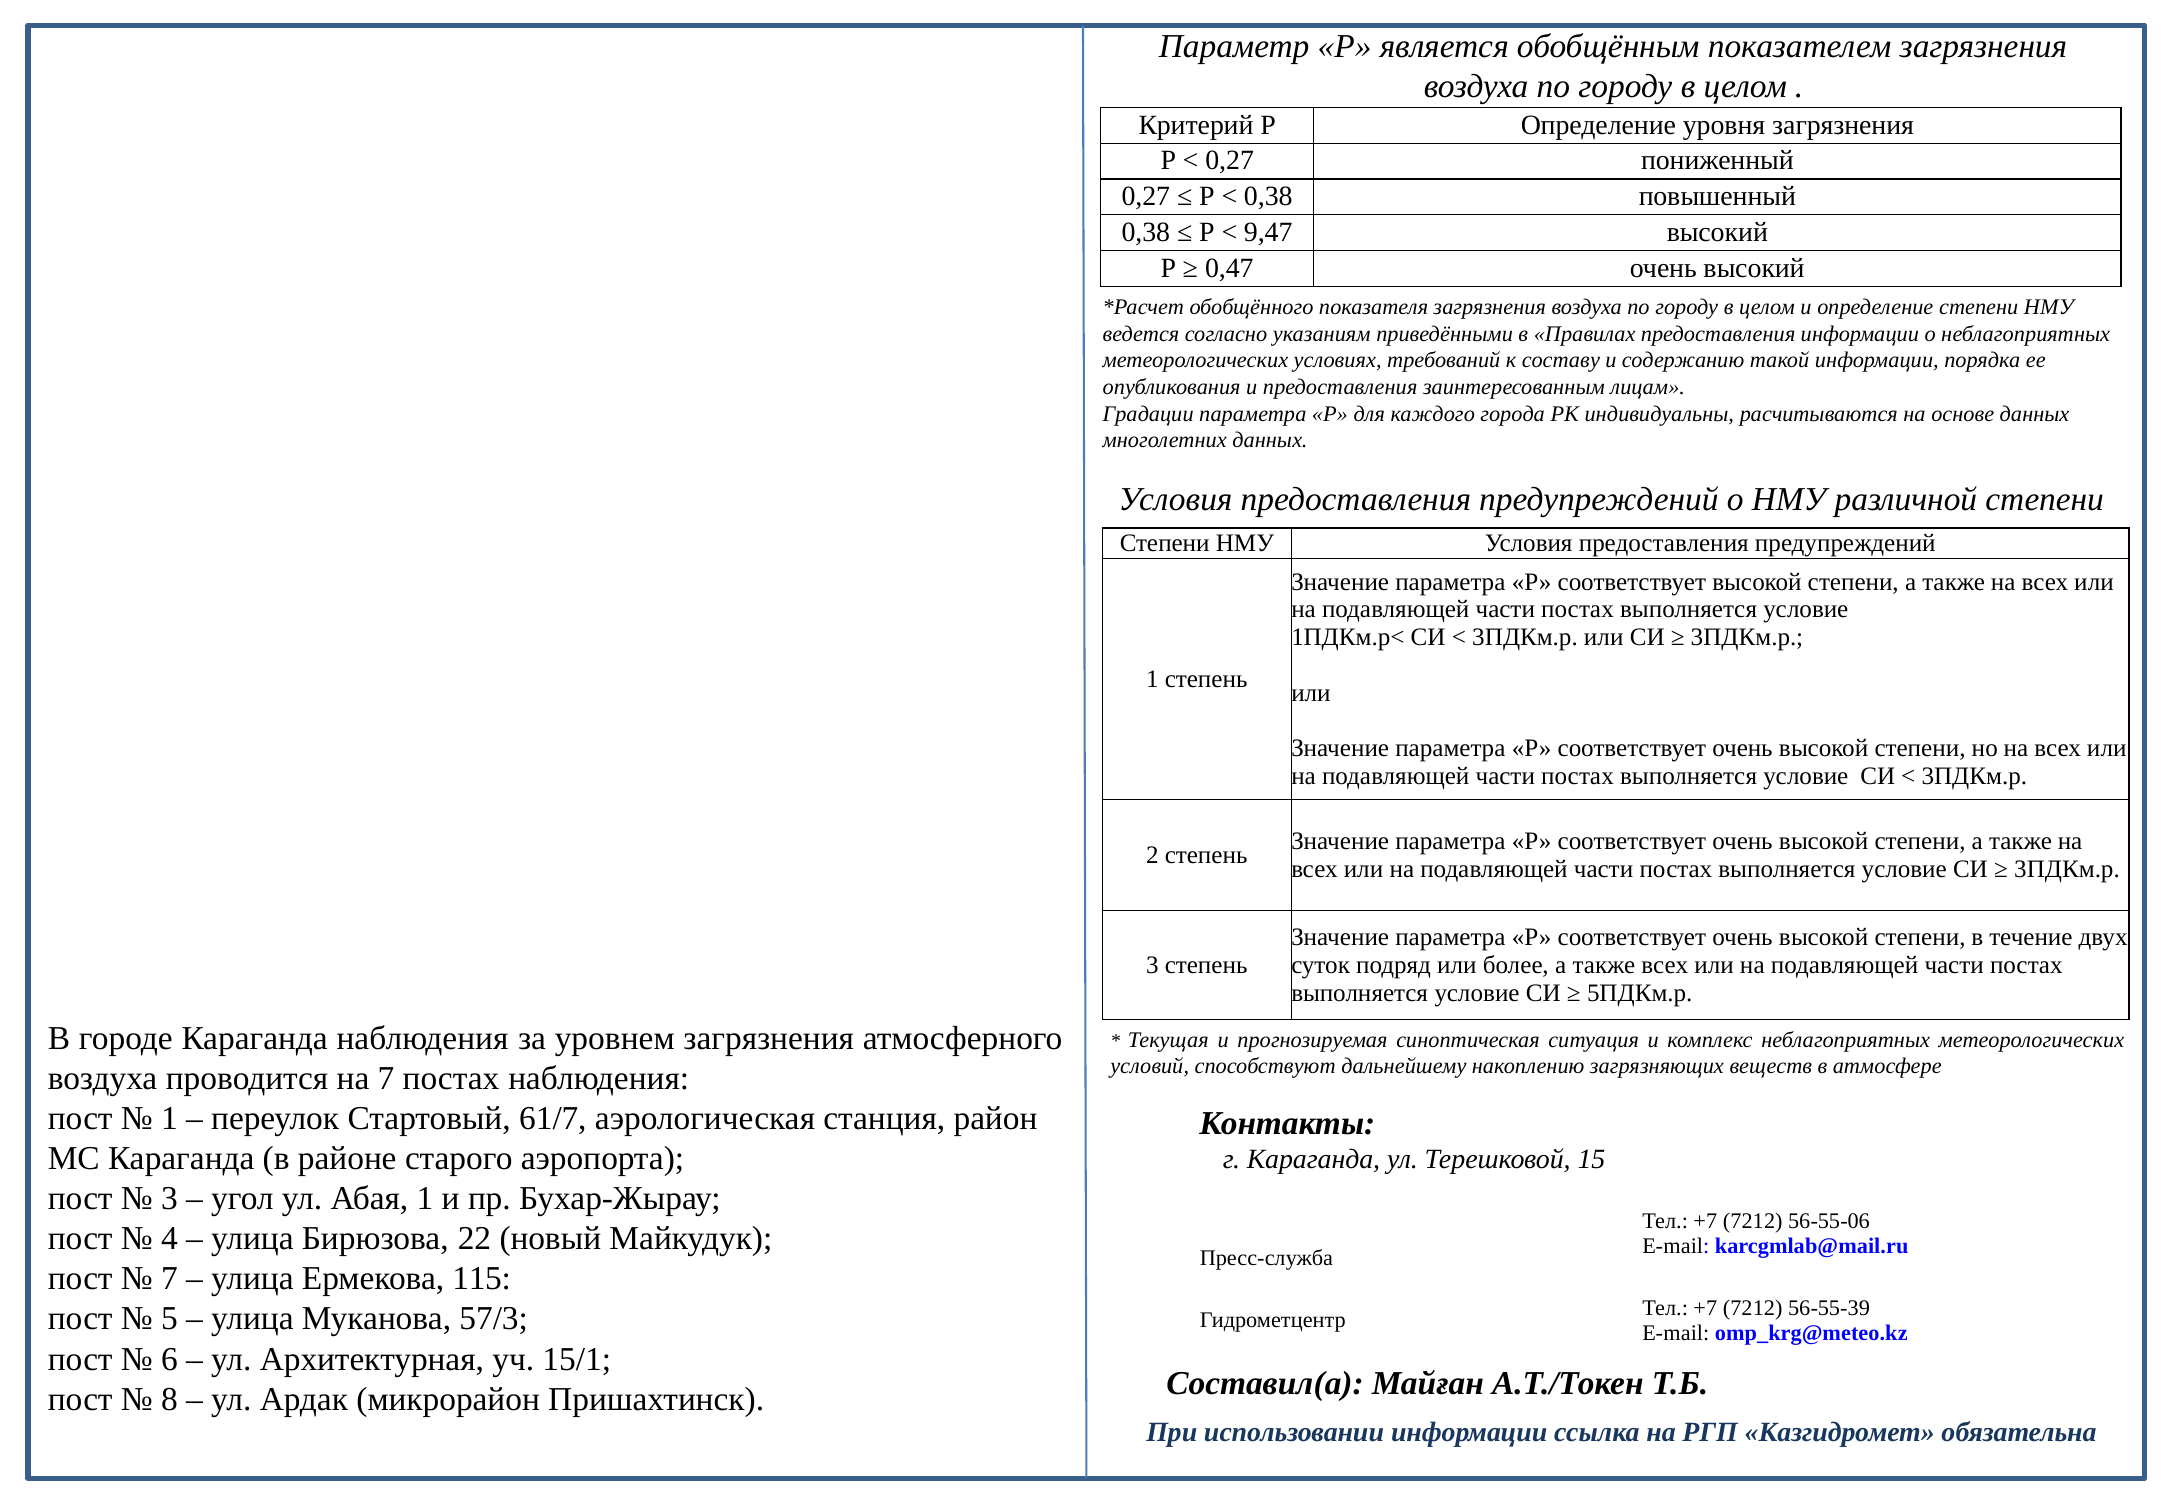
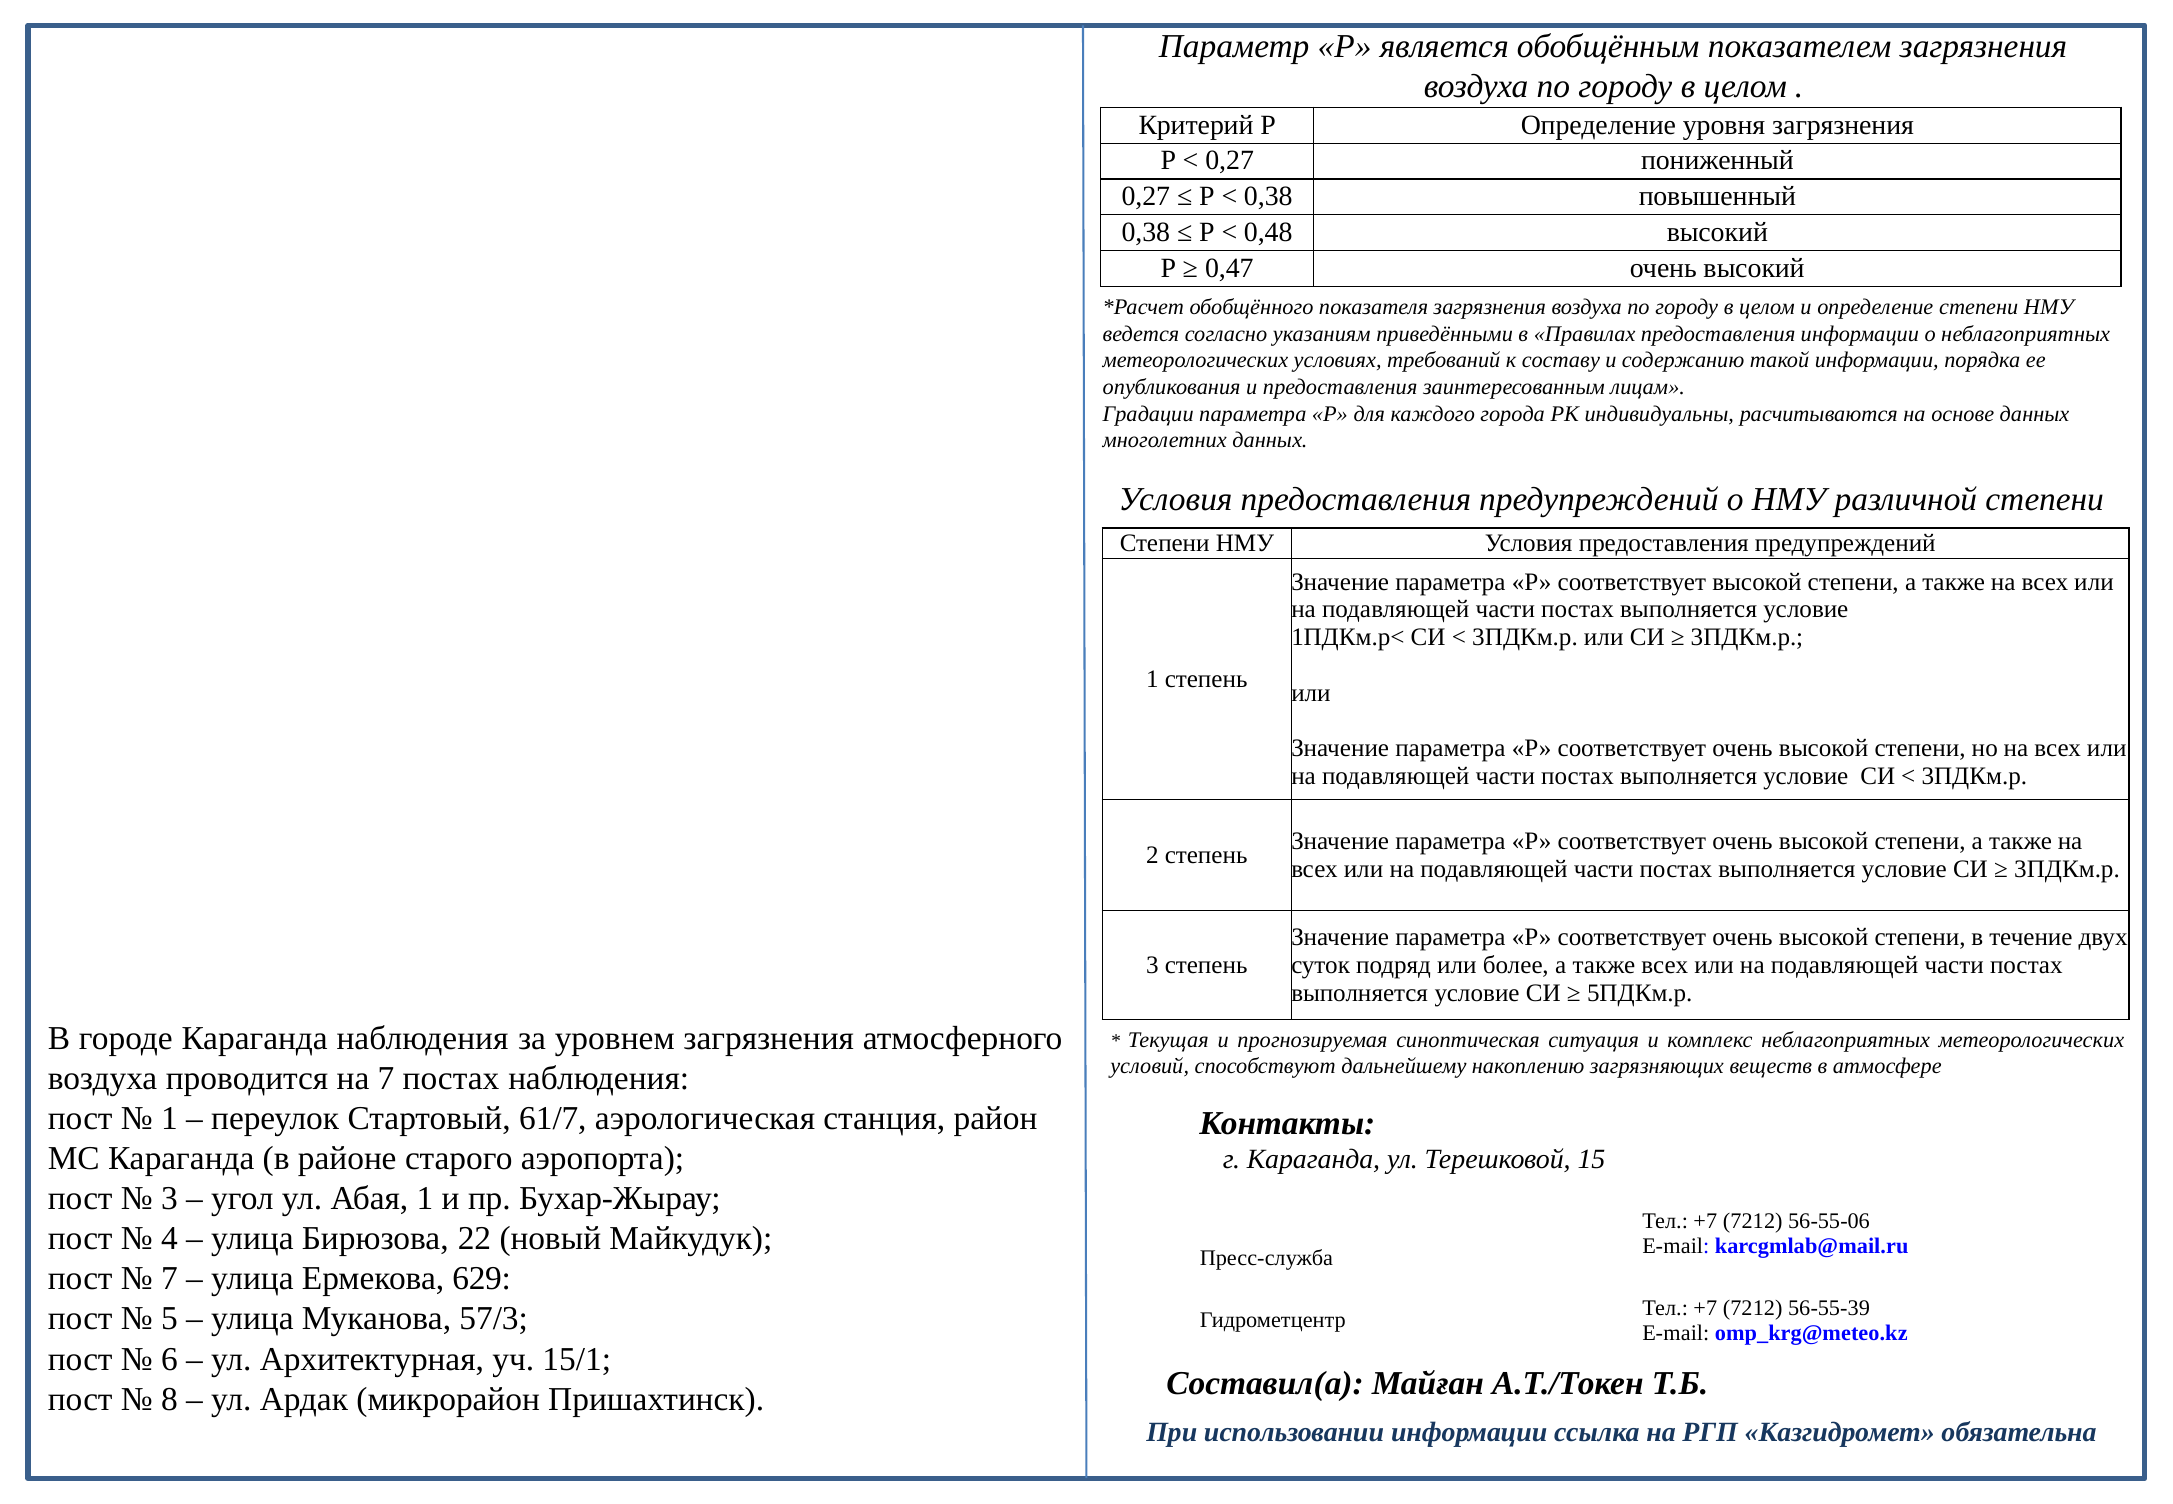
9,47: 9,47 -> 0,48
115: 115 -> 629
